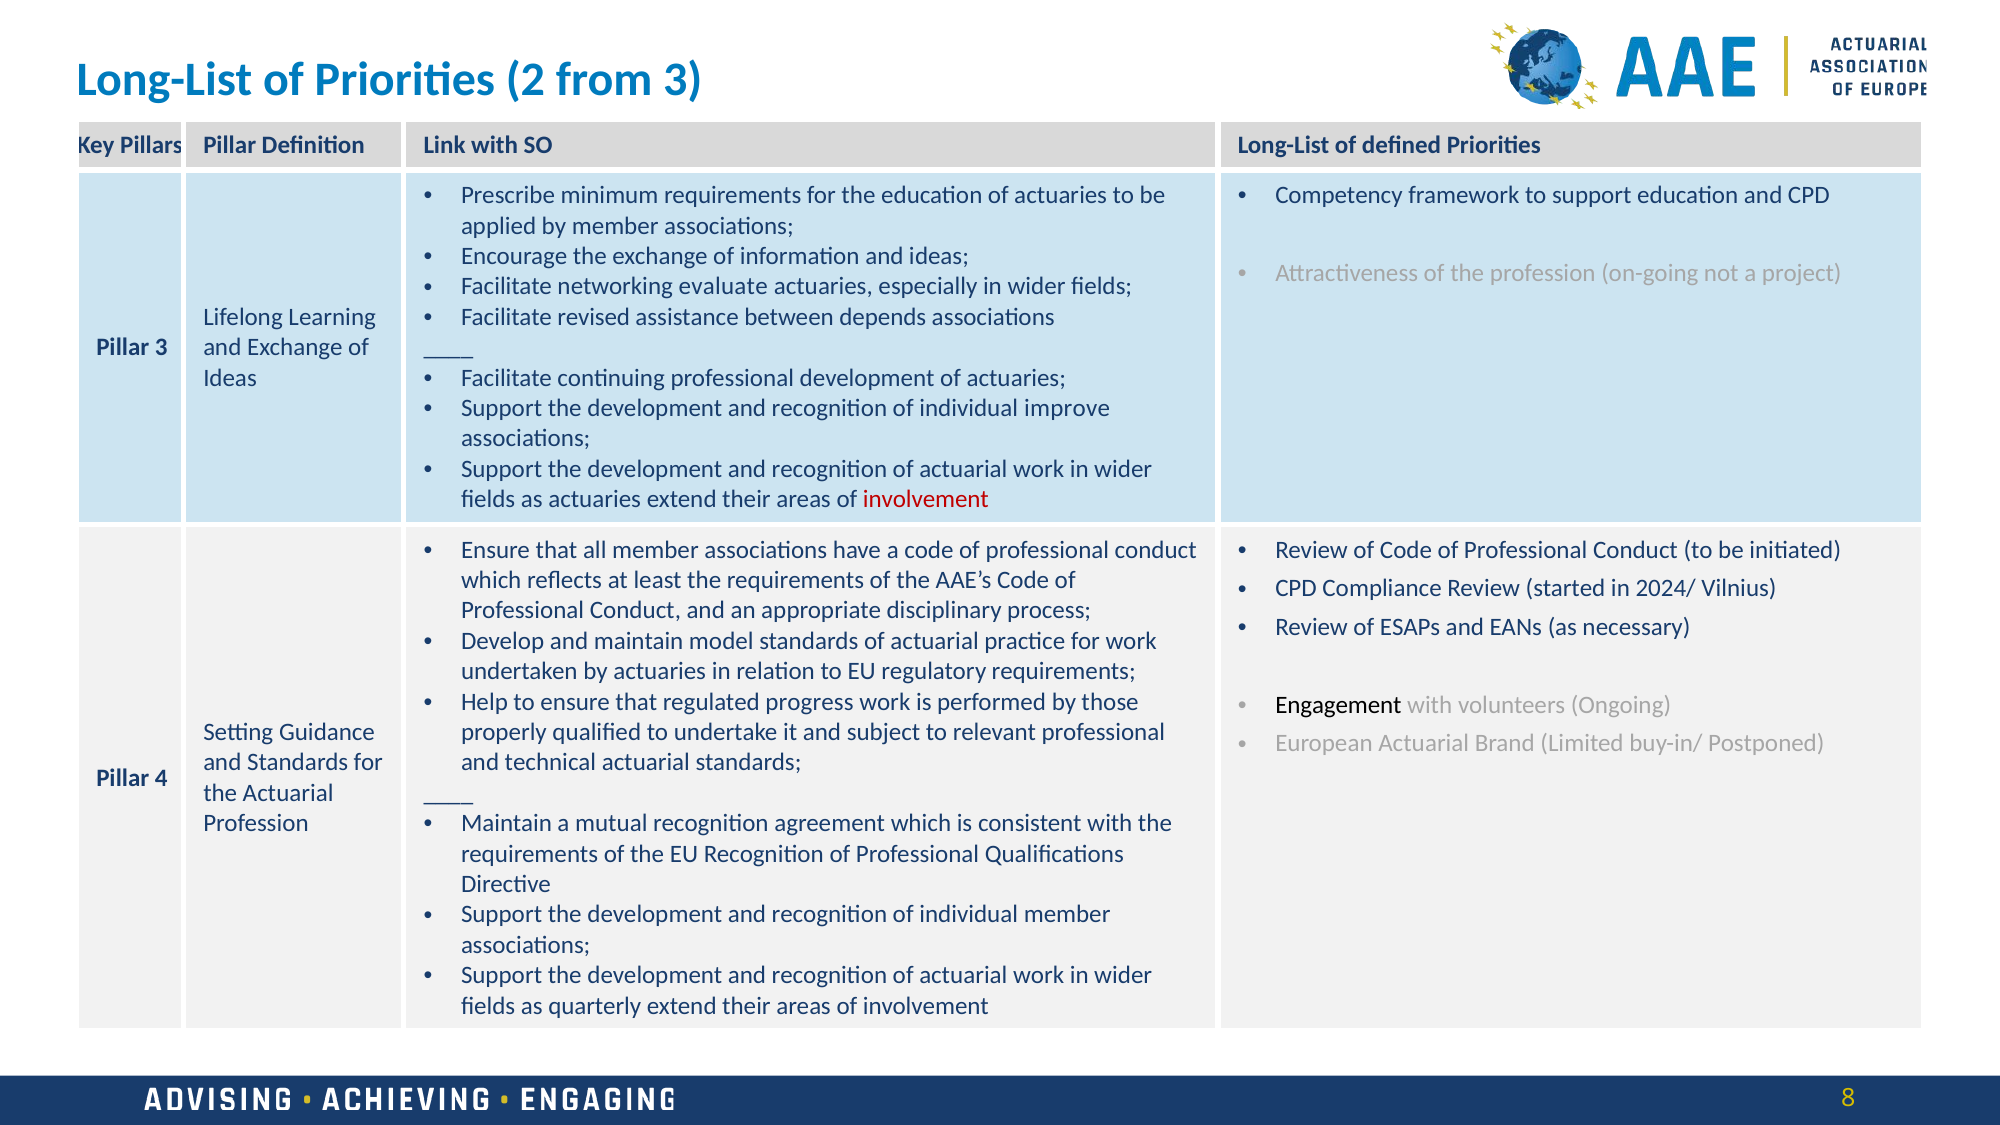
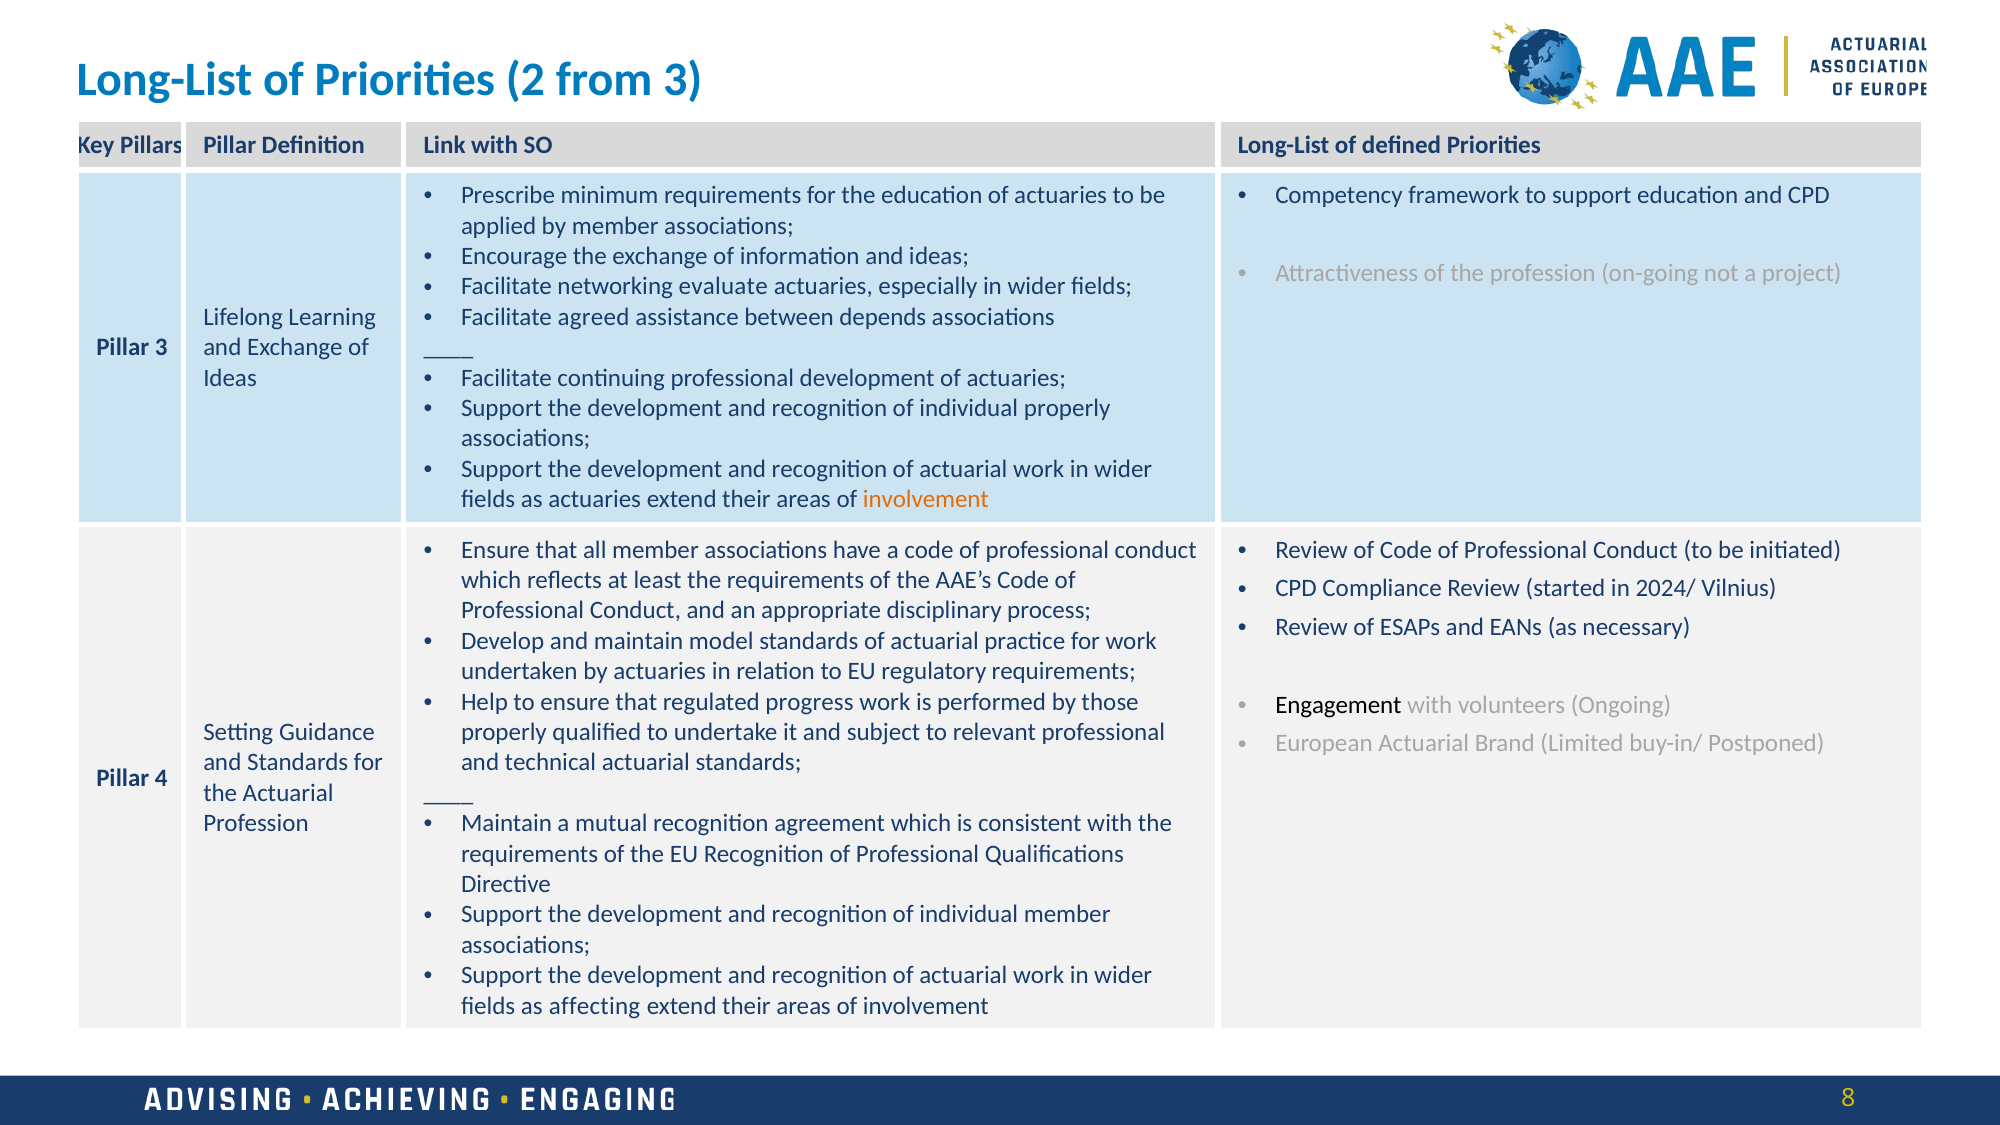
revised: revised -> agreed
individual improve: improve -> properly
involvement at (926, 499) colour: red -> orange
quarterly: quarterly -> affecting
